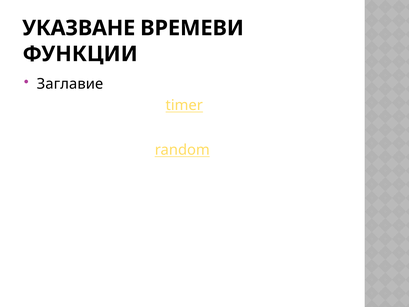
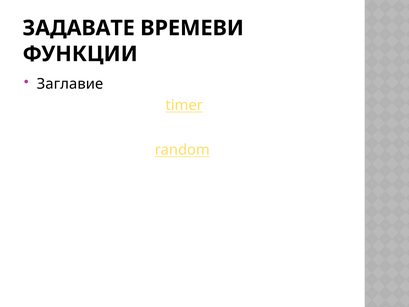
УКАЗВАНЕ: УКАЗВАНЕ -> ЗАДАВАТЕ
